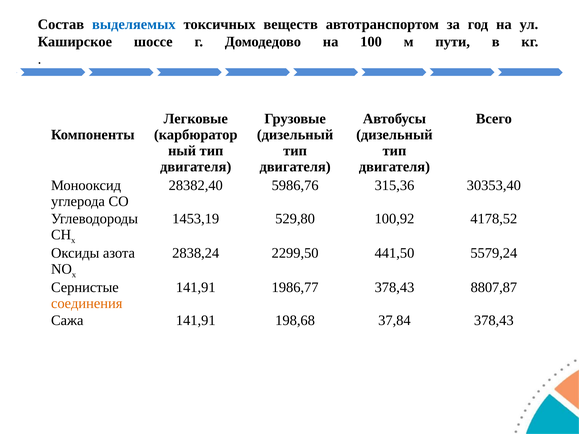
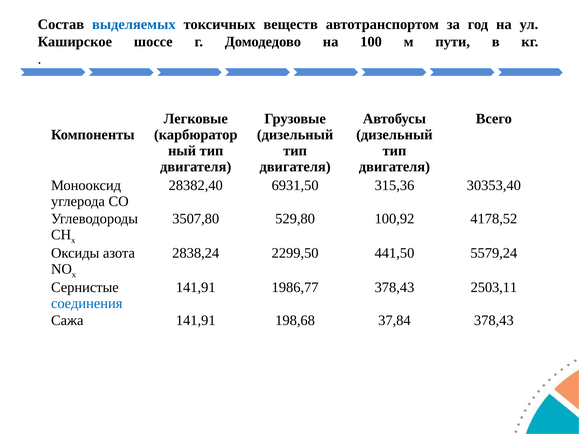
5986,76: 5986,76 -> 6931,50
1453,19: 1453,19 -> 3507,80
8807,87: 8807,87 -> 2503,11
соединения colour: orange -> blue
